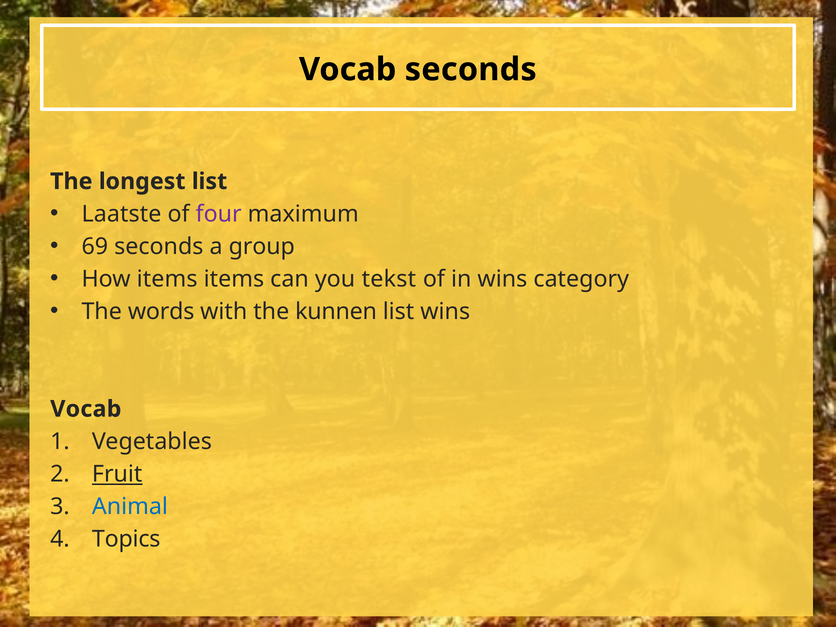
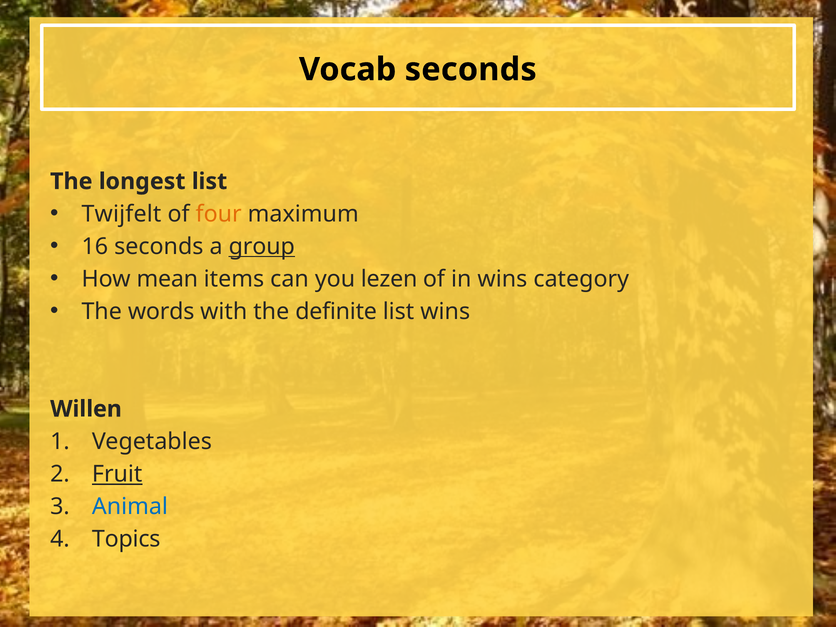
Laatste: Laatste -> Twijfelt
four colour: purple -> orange
69: 69 -> 16
group underline: none -> present
How items: items -> mean
tekst: tekst -> lezen
kunnen: kunnen -> definite
Vocab at (86, 409): Vocab -> Willen
